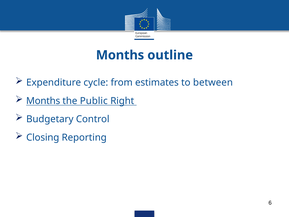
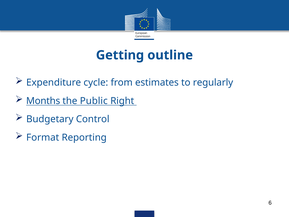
Months at (120, 55): Months -> Getting
between: between -> regularly
Closing: Closing -> Format
